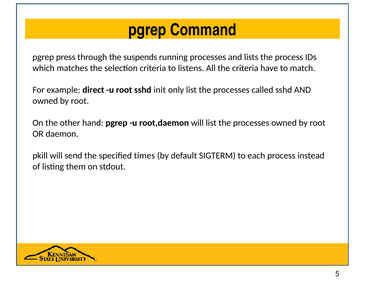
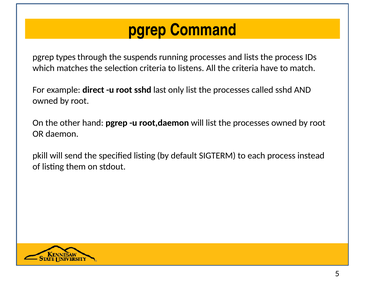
press: press -> types
init: init -> last
specified times: times -> listing
